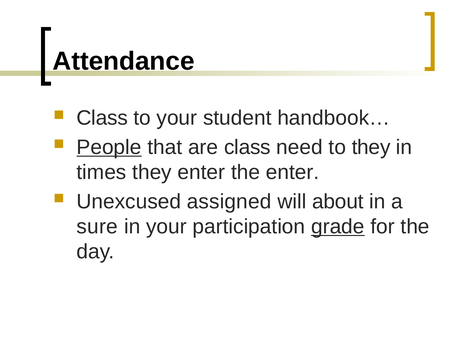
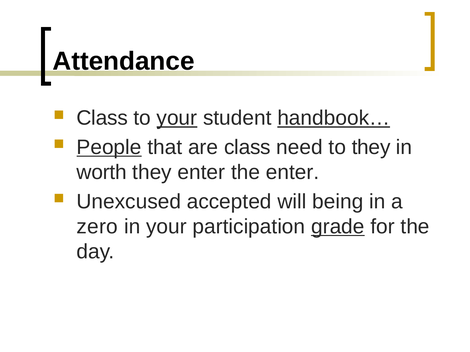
your at (177, 118) underline: none -> present
handbook… underline: none -> present
times: times -> worth
assigned: assigned -> accepted
about: about -> being
sure: sure -> zero
